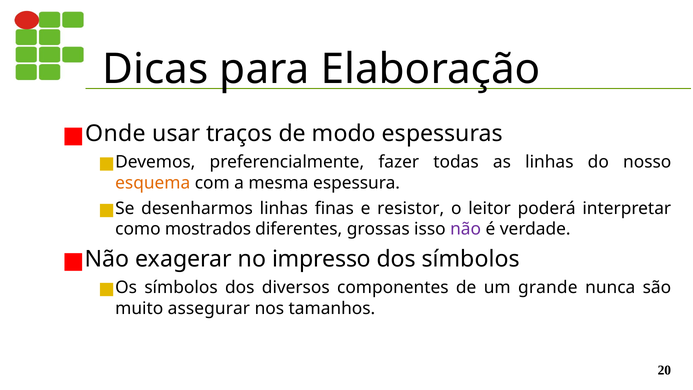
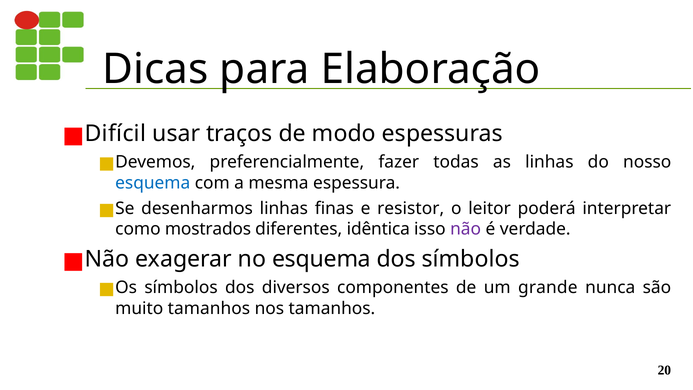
Onde: Onde -> Difícil
esquema at (153, 183) colour: orange -> blue
grossas: grossas -> idêntica
no impresso: impresso -> esquema
muito assegurar: assegurar -> tamanhos
